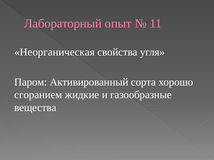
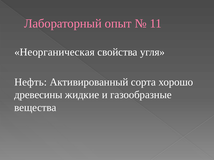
Паром: Паром -> Нефть
сгоранием: сгоранием -> древесины
